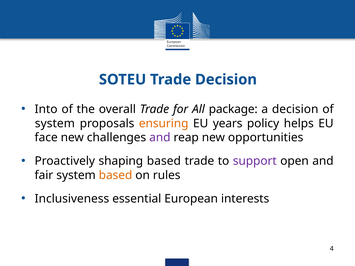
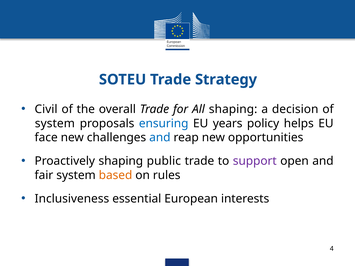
Trade Decision: Decision -> Strategy
Into: Into -> Civil
All package: package -> shaping
ensuring colour: orange -> blue
and at (160, 138) colour: purple -> blue
shaping based: based -> public
